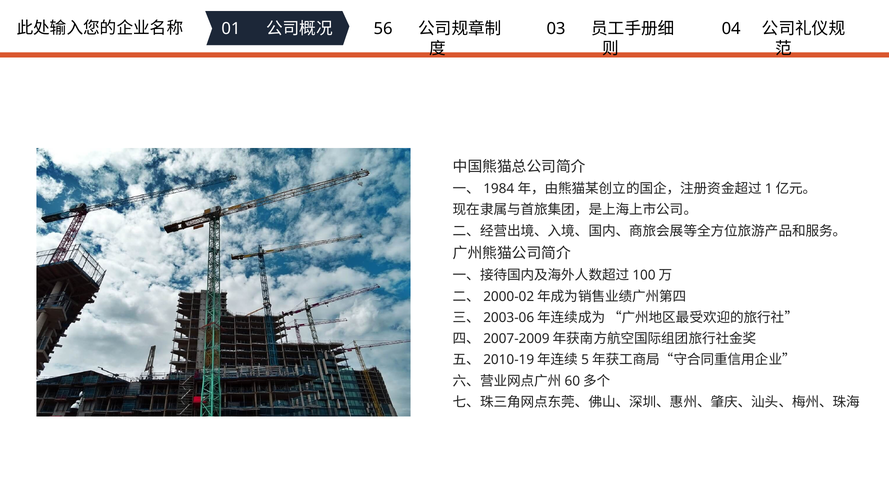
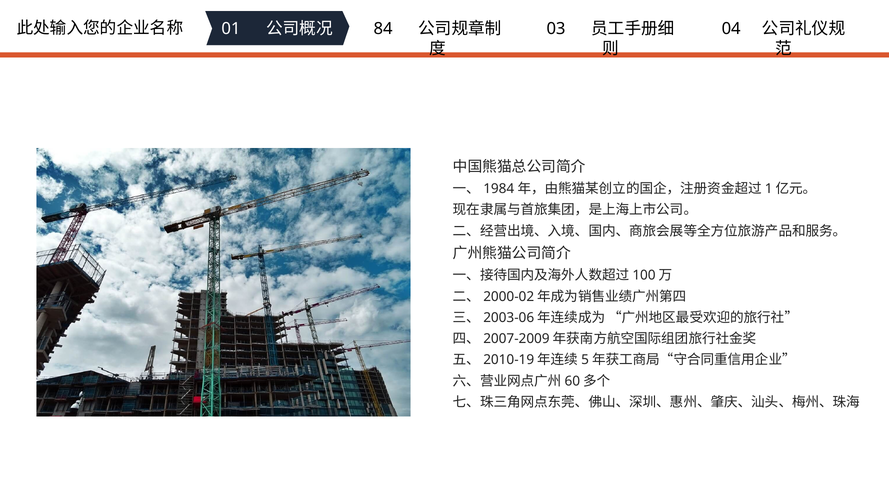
56: 56 -> 84
